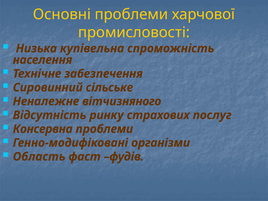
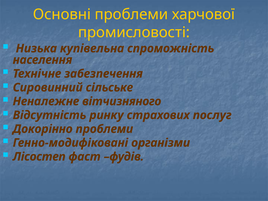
Консервна: Консервна -> Докорінно
Область: Область -> Лісостеп
